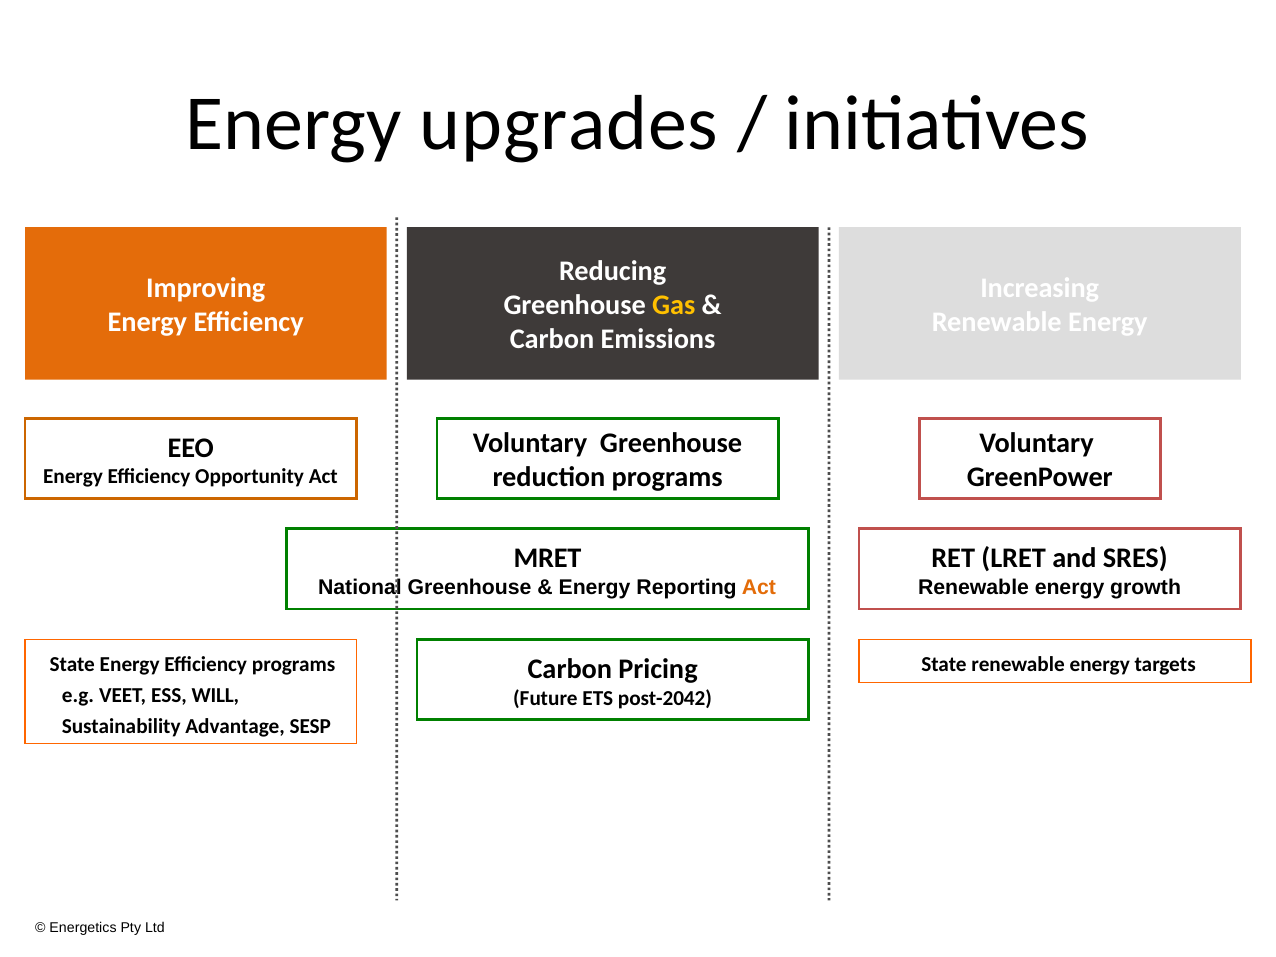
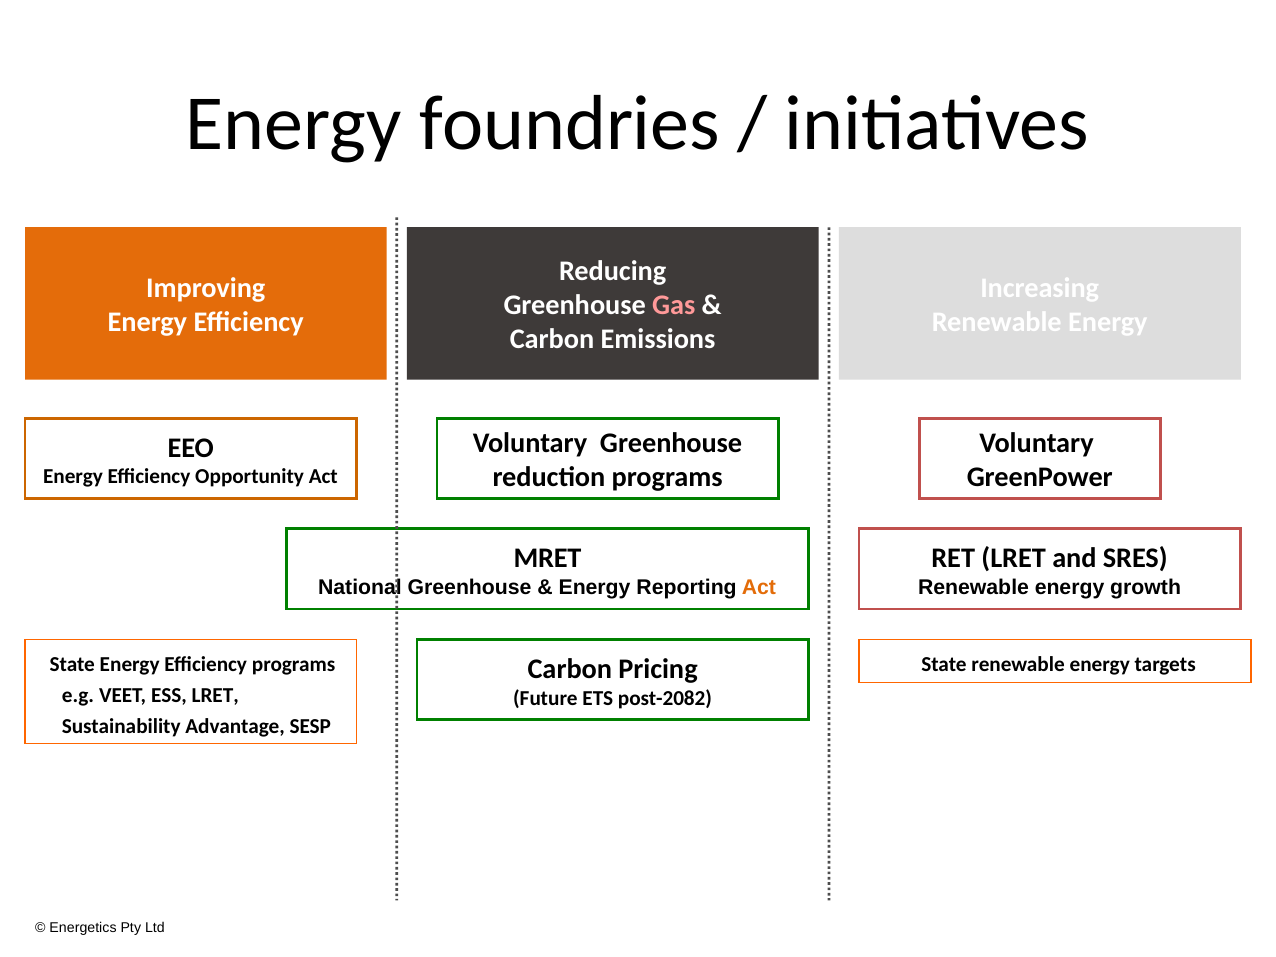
upgrades: upgrades -> foundries
Gas colour: yellow -> pink
ESS WILL: WILL -> LRET
post-2042: post-2042 -> post-2082
